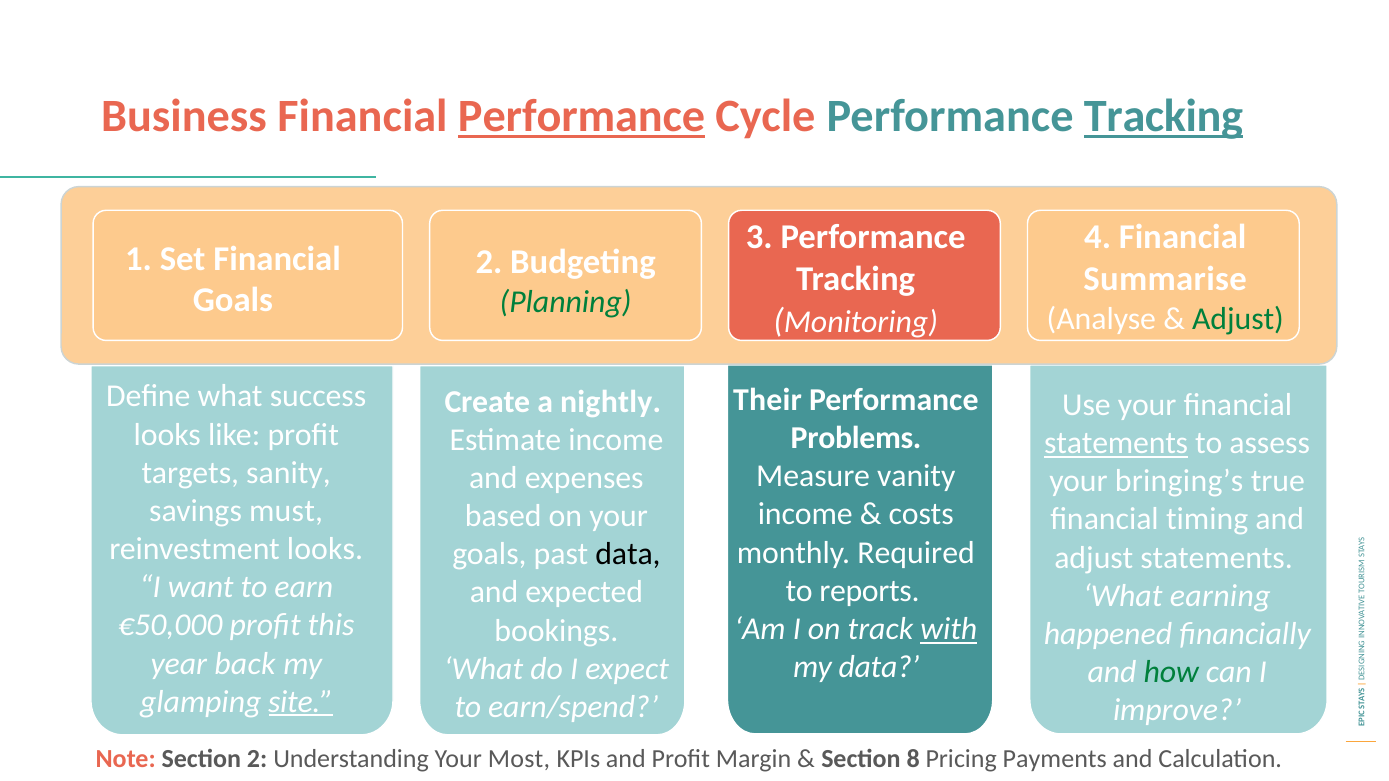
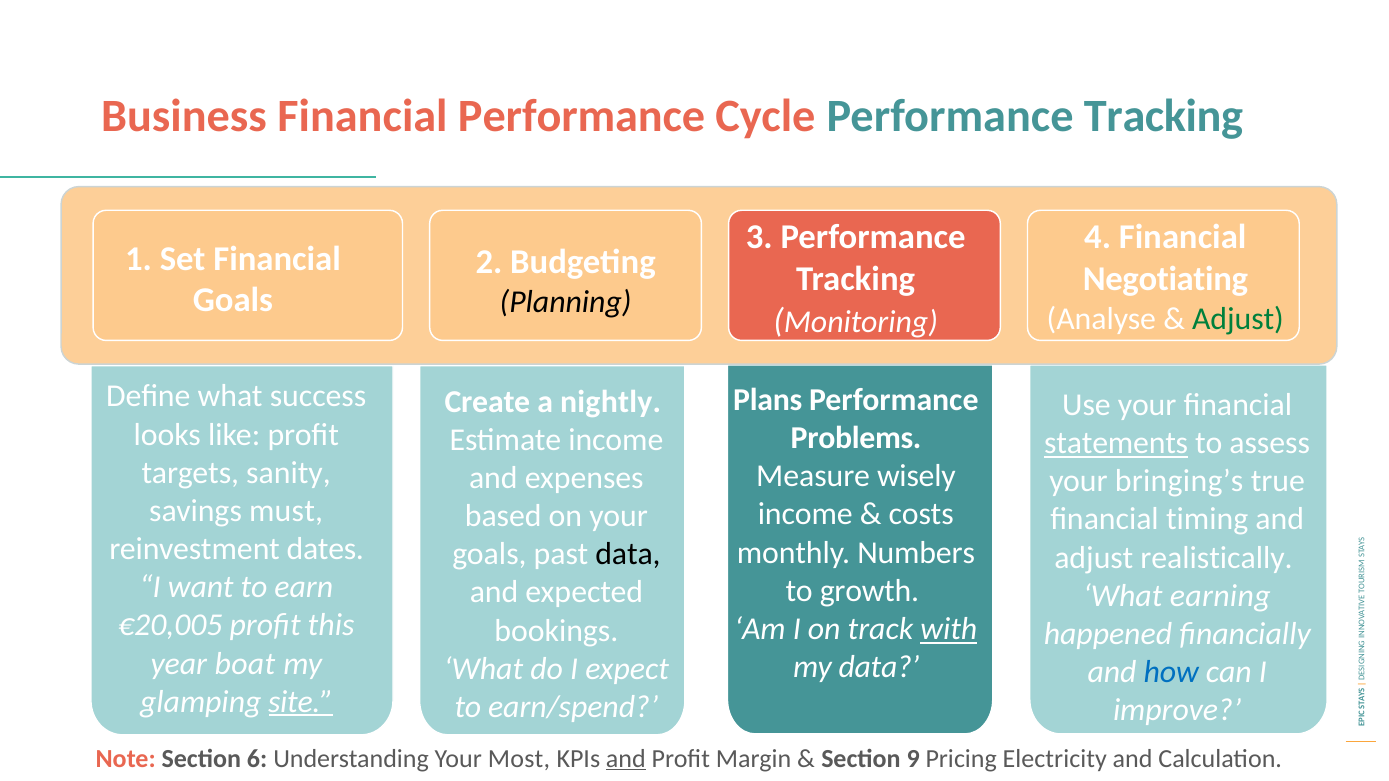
Performance at (582, 117) underline: present -> none
Tracking at (1163, 117) underline: present -> none
Summarise: Summarise -> Negotiating
Planning colour: green -> black
Their: Their -> Plans
vanity: vanity -> wisely
reinvestment looks: looks -> dates
Required: Required -> Numbers
adjust statements: statements -> realistically
reports: reports -> growth
€50,000: €50,000 -> €20,005
back: back -> boat
how colour: green -> blue
Section 2: 2 -> 6
and at (626, 759) underline: none -> present
8: 8 -> 9
Payments: Payments -> Electricity
